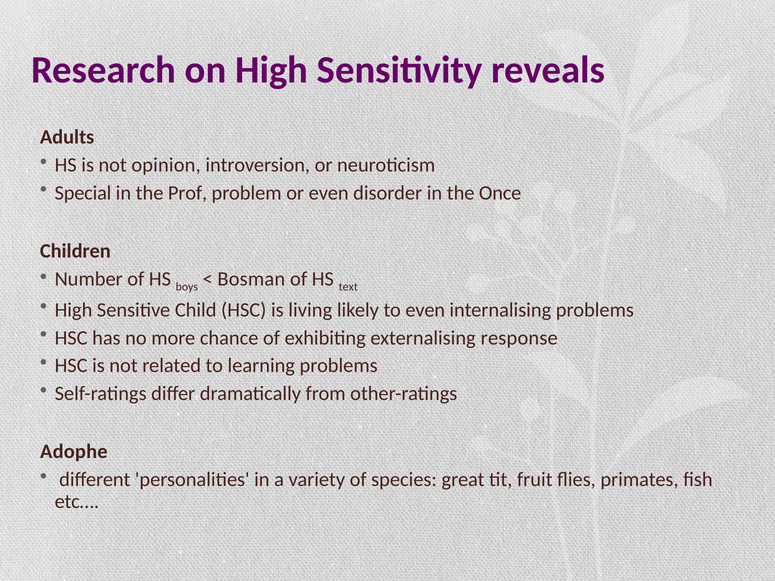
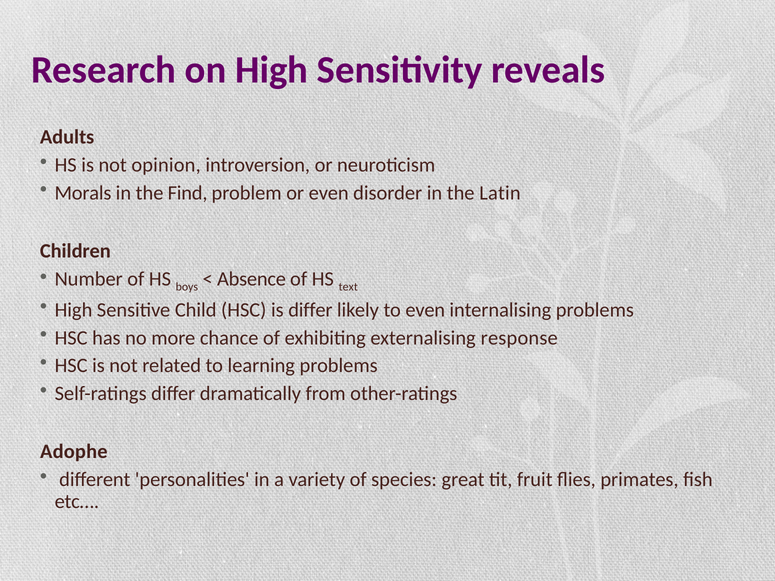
Special: Special -> Morals
Prof: Prof -> Find
Once: Once -> Latin
Bosman: Bosman -> Absence
is living: living -> differ
